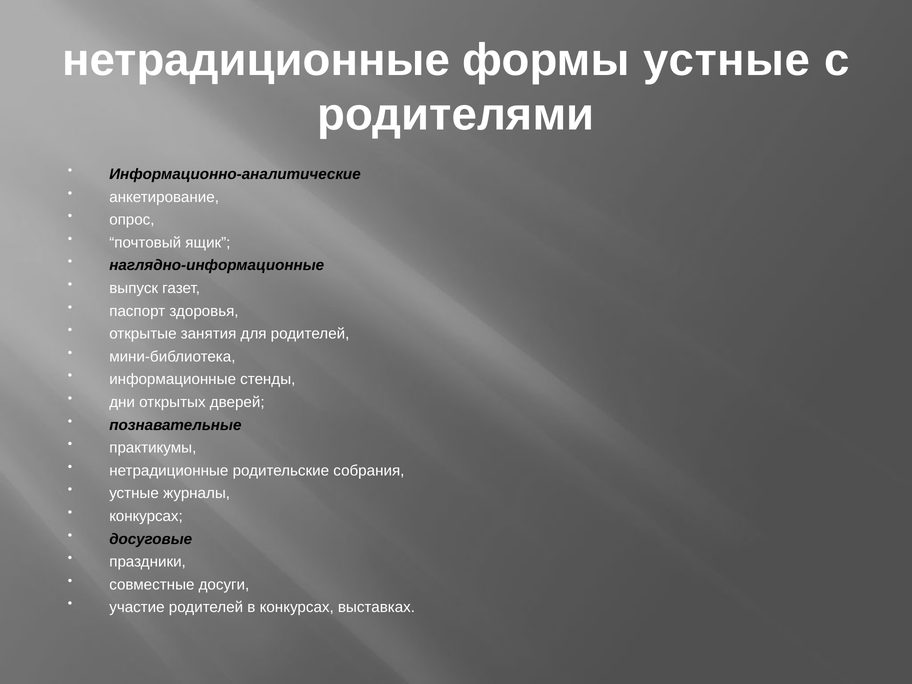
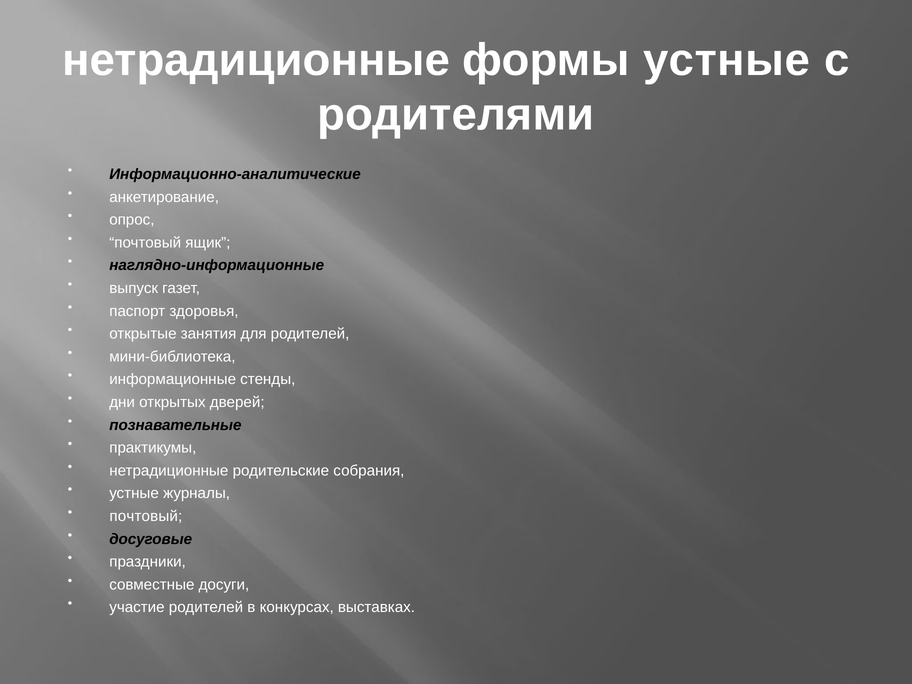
конкурсах at (146, 516): конкурсах -> почтовый
